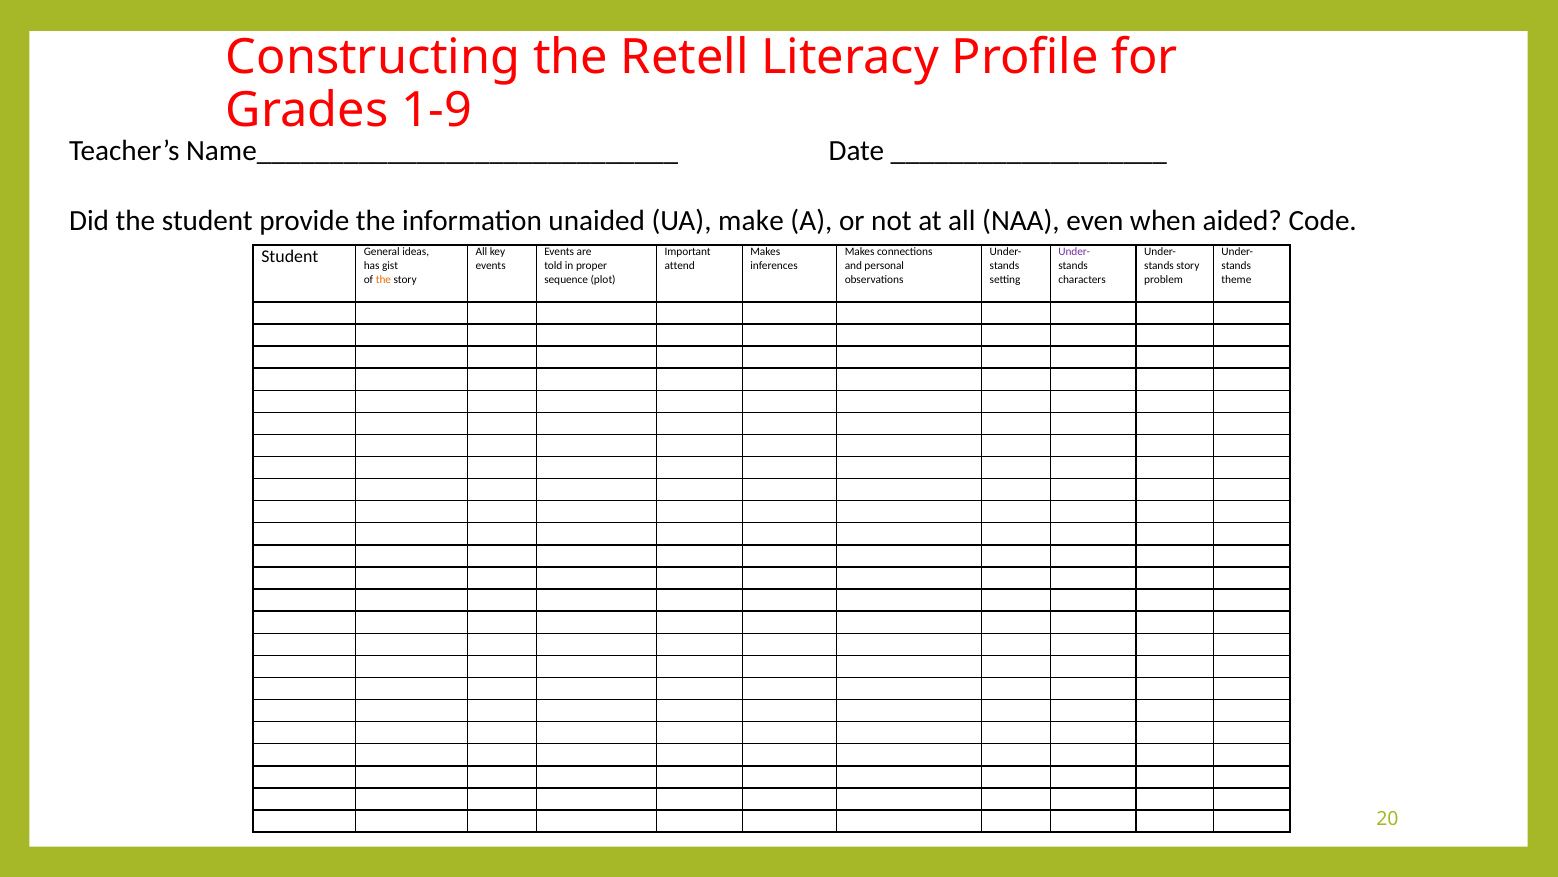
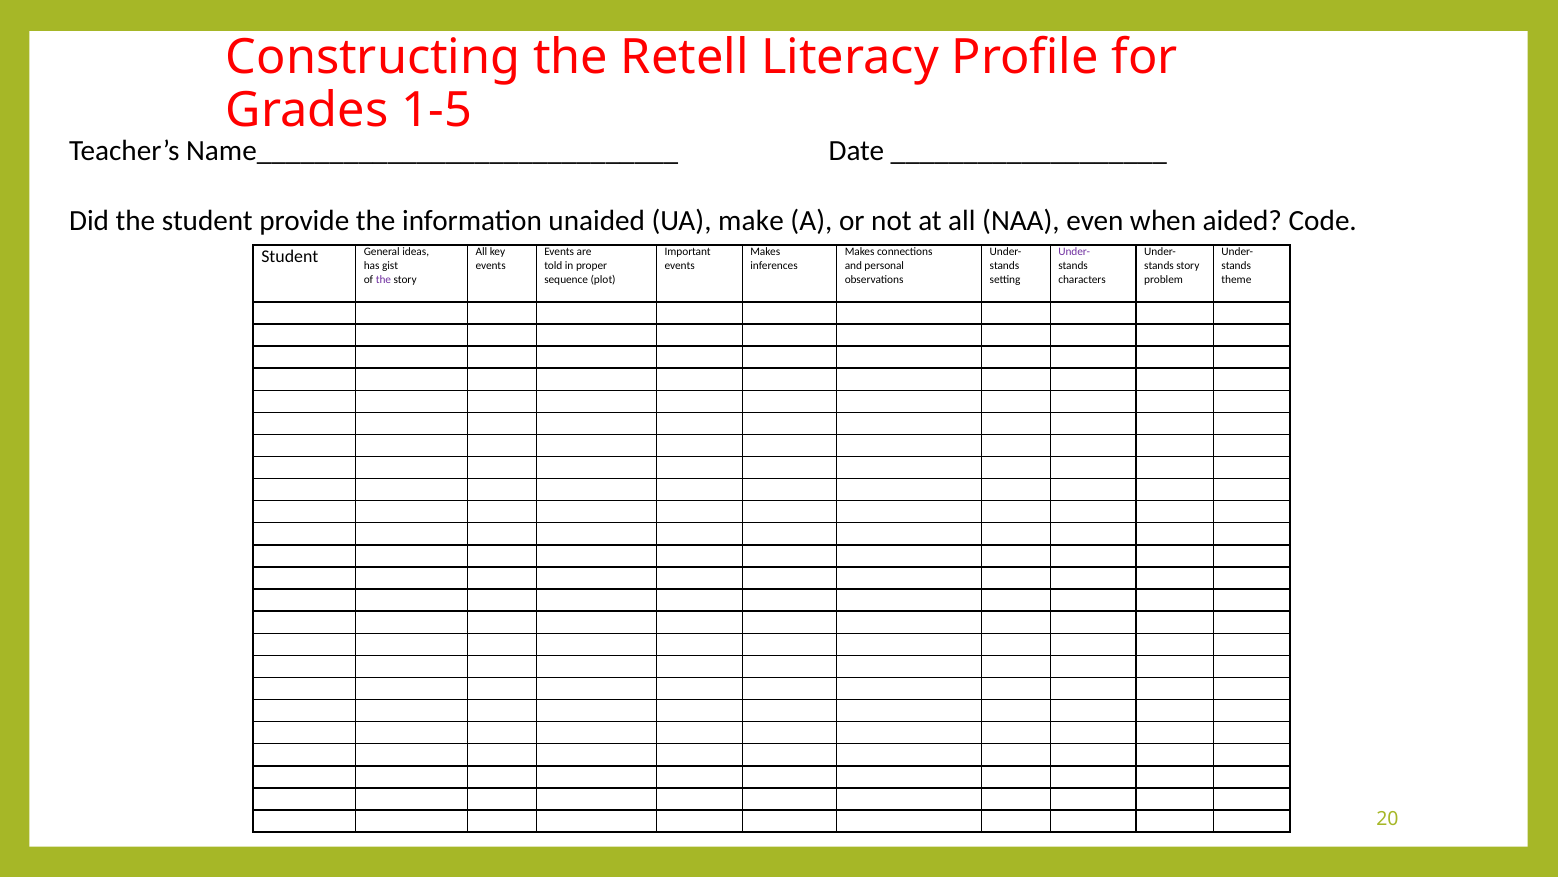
1-9: 1-9 -> 1-5
attend at (680, 266): attend -> events
the at (383, 280) colour: orange -> purple
